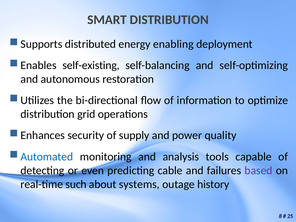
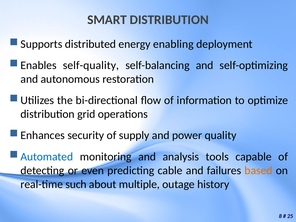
self-existing: self-existing -> self-quality
based colour: purple -> orange
systems: systems -> multiple
